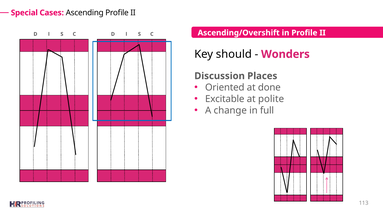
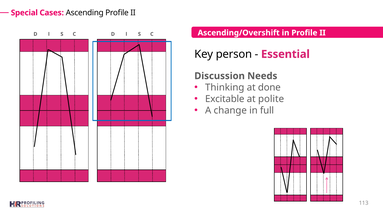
should: should -> person
Wonders: Wonders -> Essential
Places: Places -> Needs
Oriented: Oriented -> Thinking
